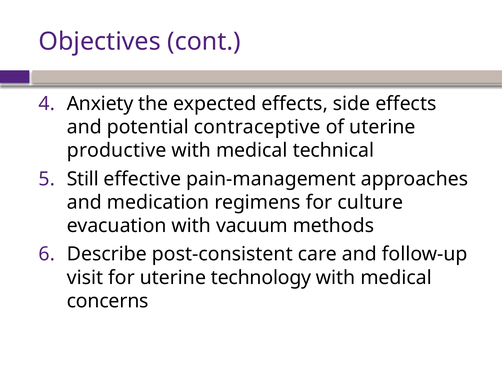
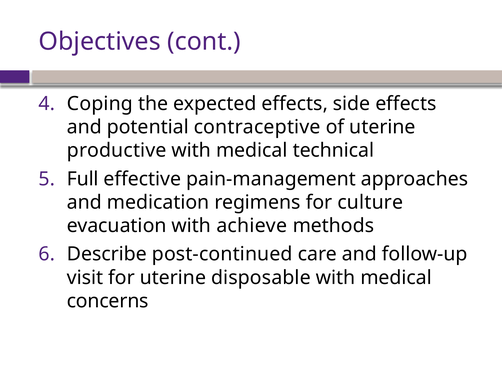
Anxiety: Anxiety -> Coping
Still: Still -> Full
vacuum: vacuum -> achieve
post-consistent: post-consistent -> post-continued
technology: technology -> disposable
